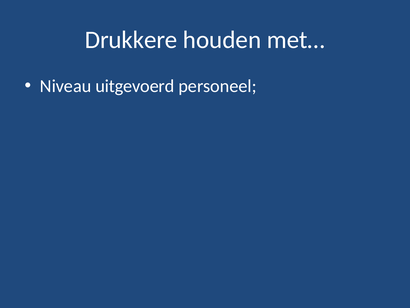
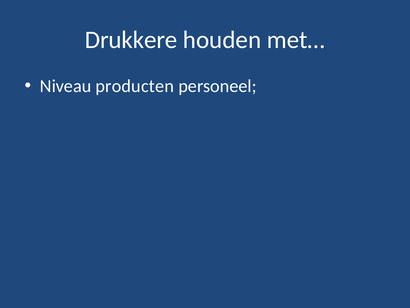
uitgevoerd: uitgevoerd -> producten
